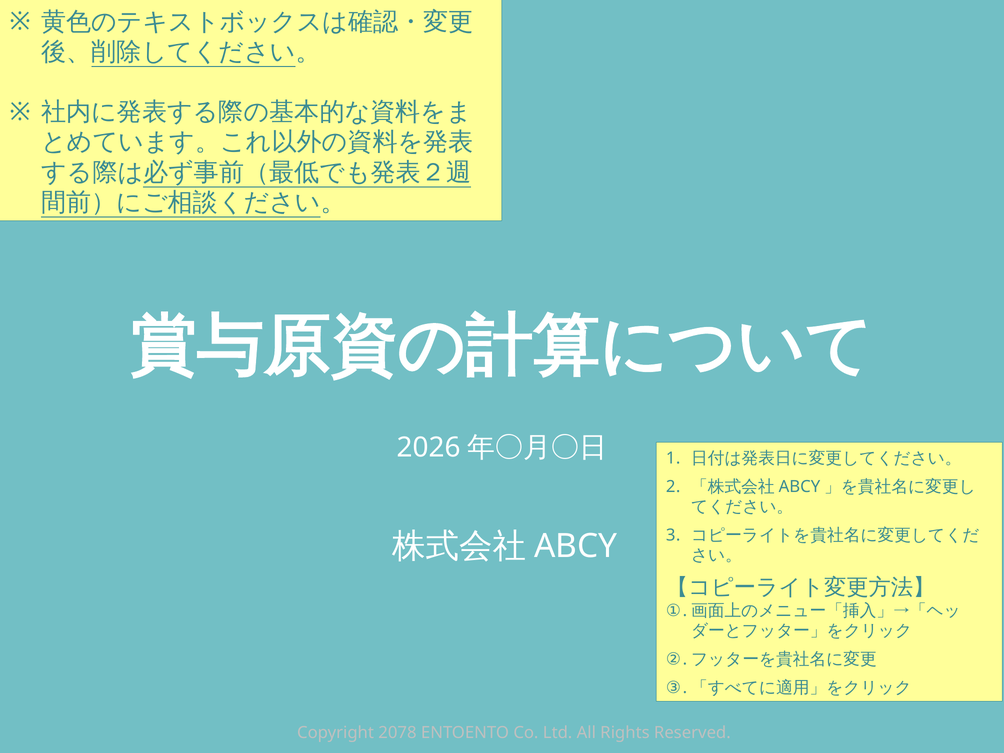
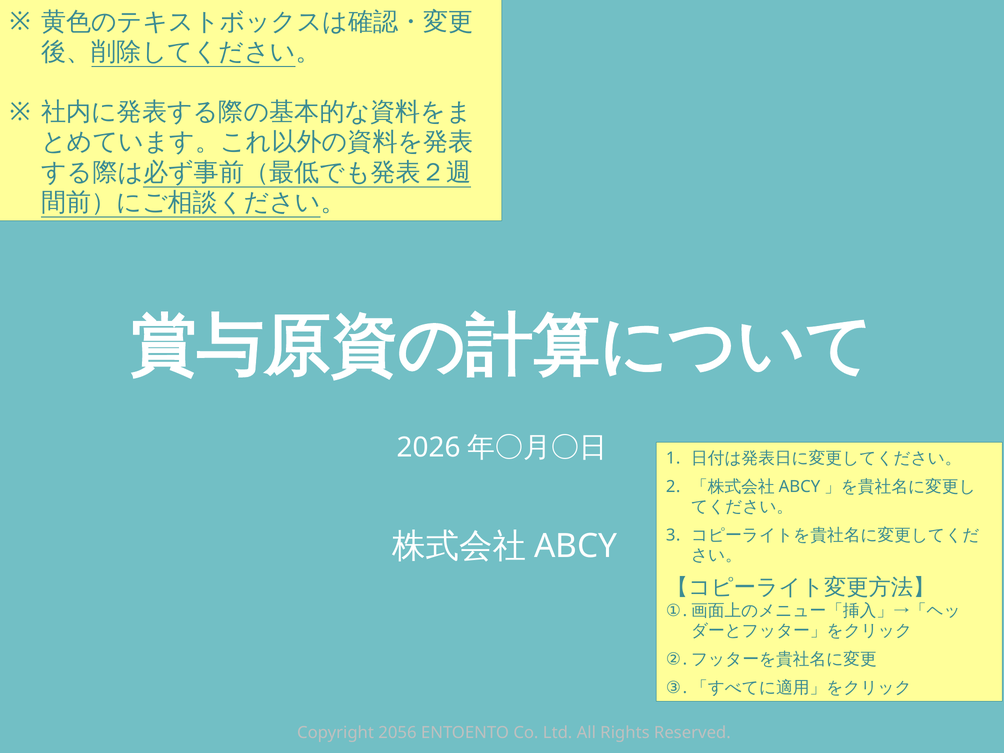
2078: 2078 -> 2056
